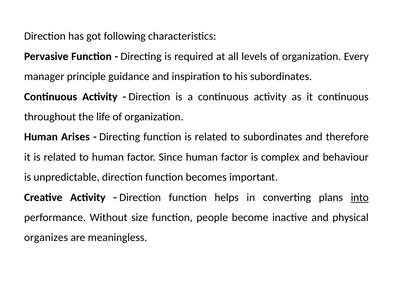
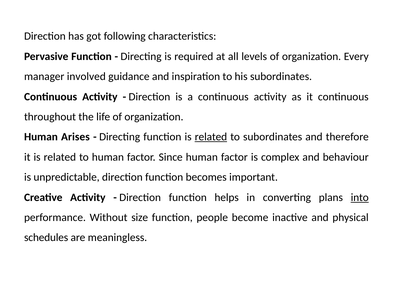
principle: principle -> involved
related at (211, 137) underline: none -> present
organizes: organizes -> schedules
